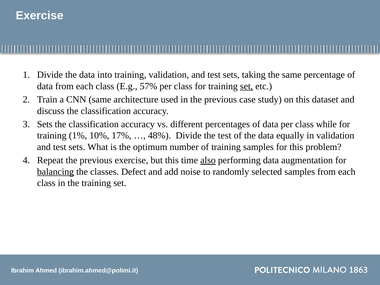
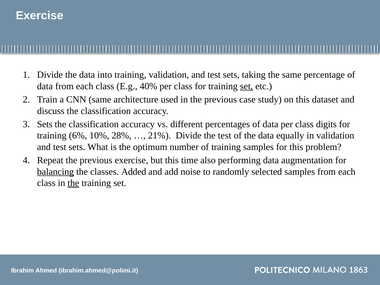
57%: 57% -> 40%
while: while -> digits
1%: 1% -> 6%
17%: 17% -> 28%
48%: 48% -> 21%
also underline: present -> none
Defect: Defect -> Added
the at (73, 183) underline: none -> present
